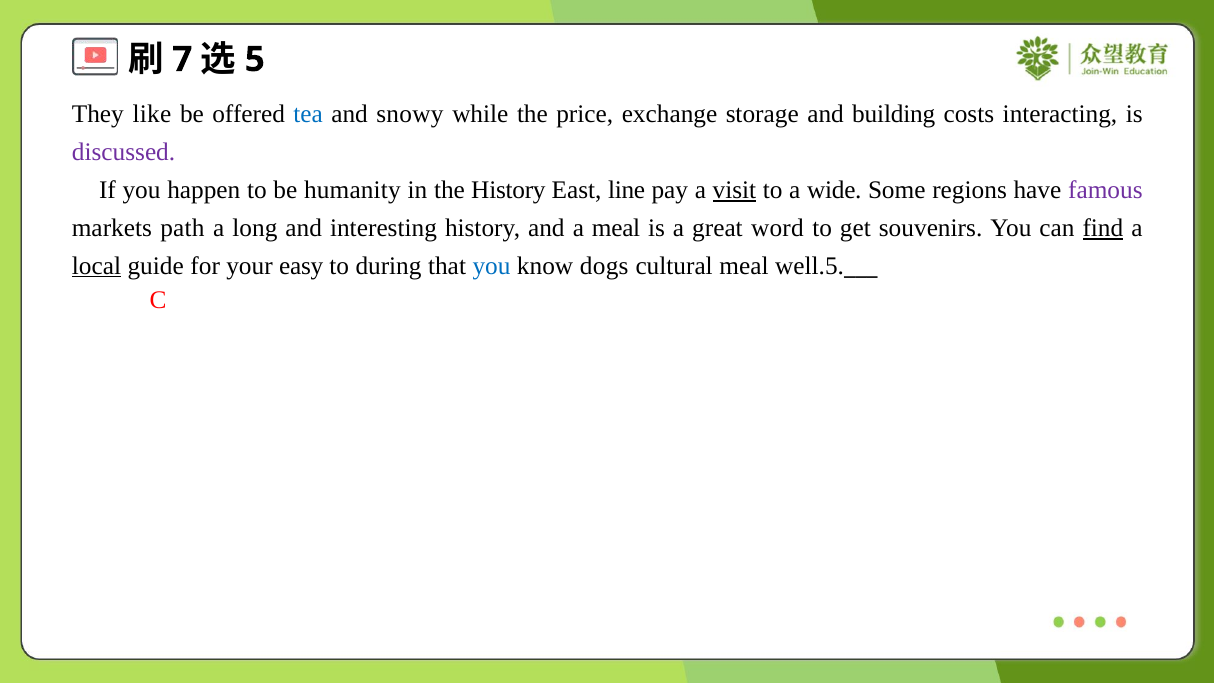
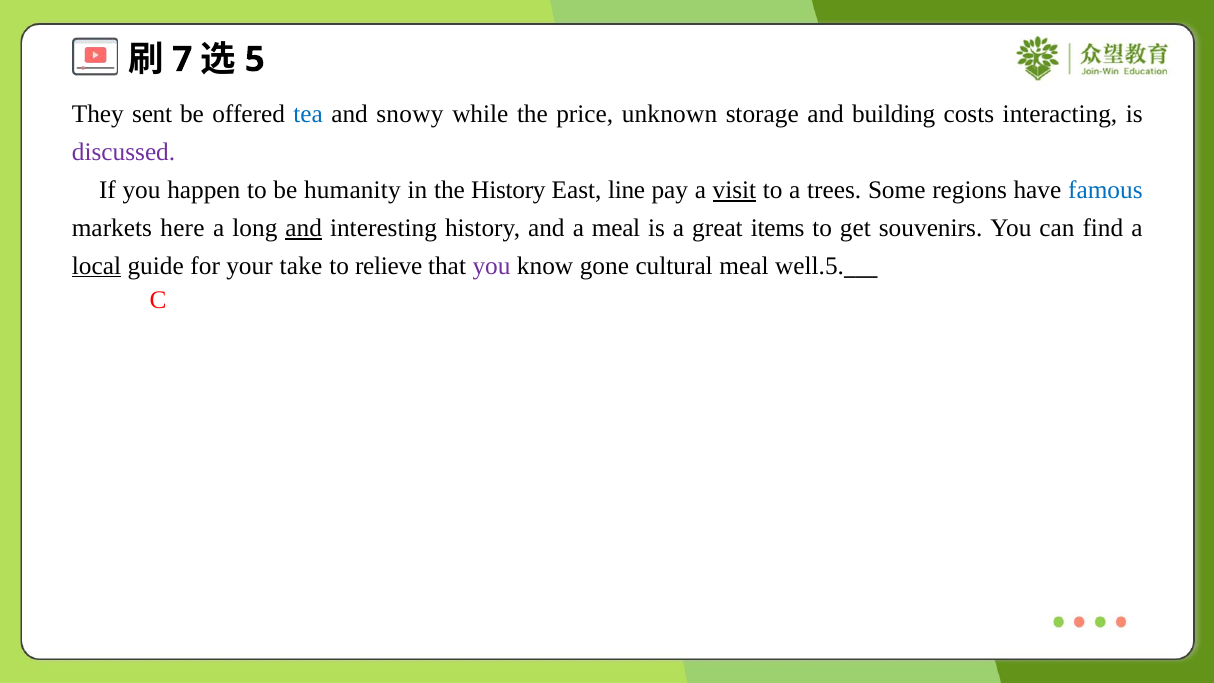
like: like -> sent
exchange: exchange -> unknown
wide: wide -> trees
famous colour: purple -> blue
path: path -> here
and at (304, 228) underline: none -> present
word: word -> items
find underline: present -> none
easy: easy -> take
during: during -> relieve
you at (492, 266) colour: blue -> purple
dogs: dogs -> gone
